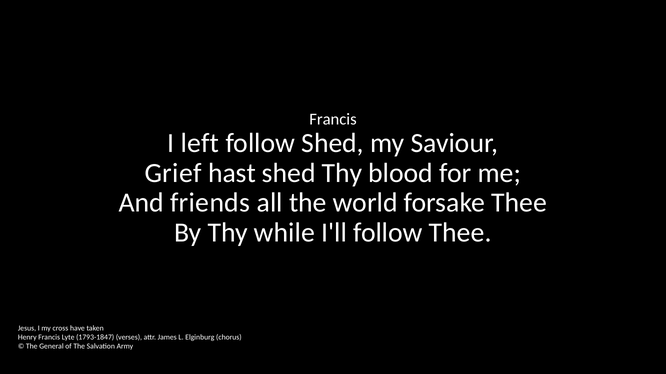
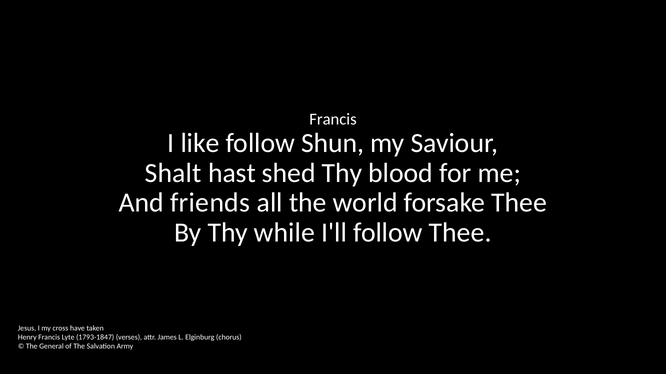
left: left -> like
follow Shed: Shed -> Shun
Grief: Grief -> Shalt
